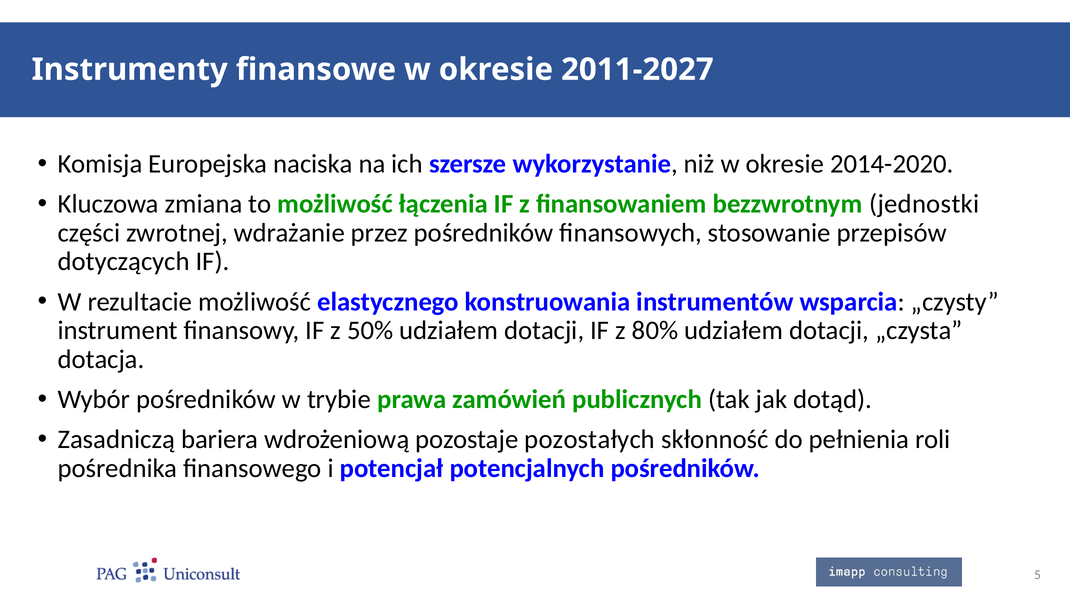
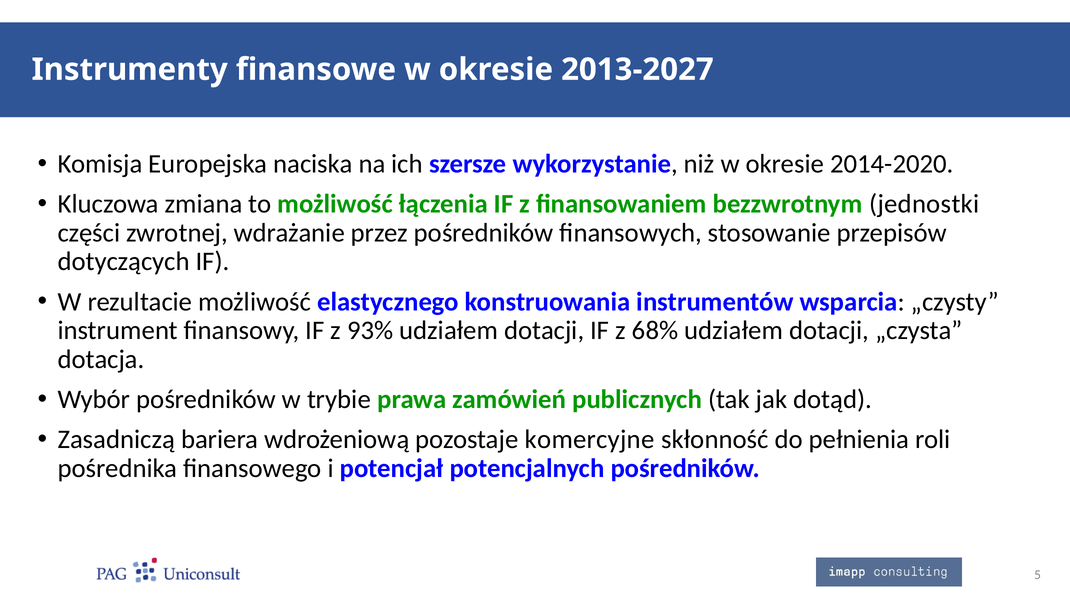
2011-2027: 2011-2027 -> 2013-2027
50%: 50% -> 93%
80%: 80% -> 68%
pozostałych: pozostałych -> komercyjne
